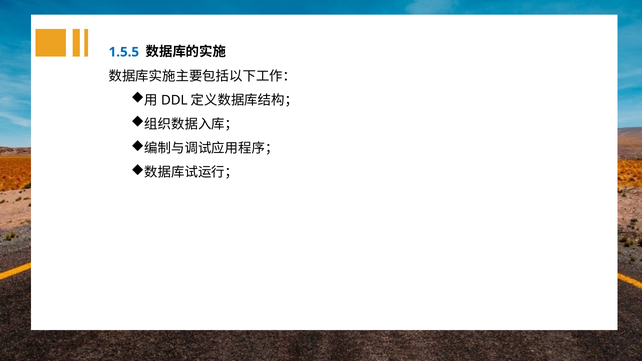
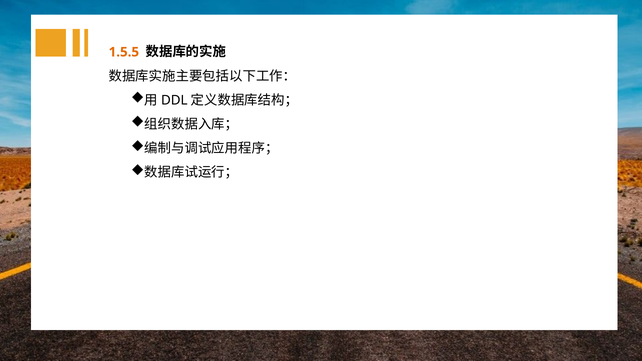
1.5.5 colour: blue -> orange
